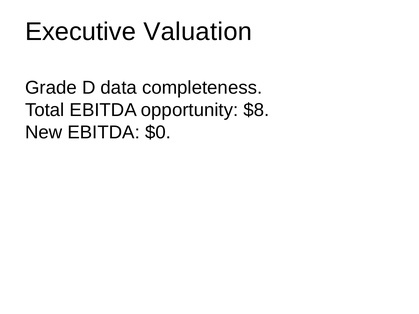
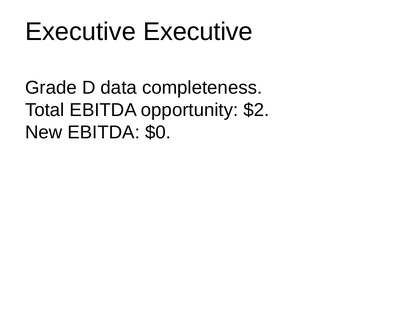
Executive Valuation: Valuation -> Executive
$8: $8 -> $2
